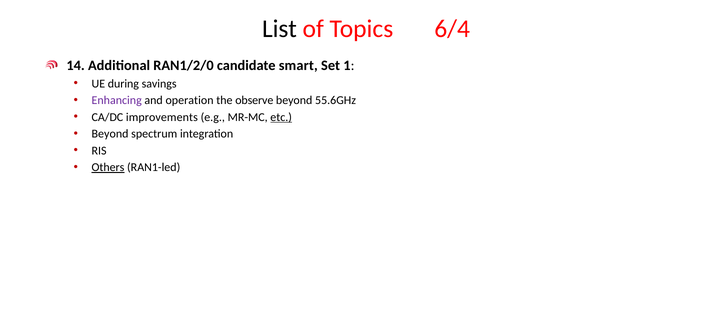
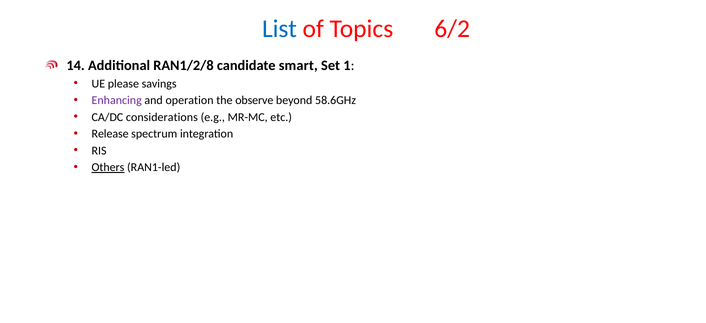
List colour: black -> blue
6/4: 6/4 -> 6/2
RAN1/2/0: RAN1/2/0 -> RAN1/2/8
during: during -> please
55.6GHz: 55.6GHz -> 58.6GHz
improvements: improvements -> considerations
etc underline: present -> none
Beyond at (110, 134): Beyond -> Release
